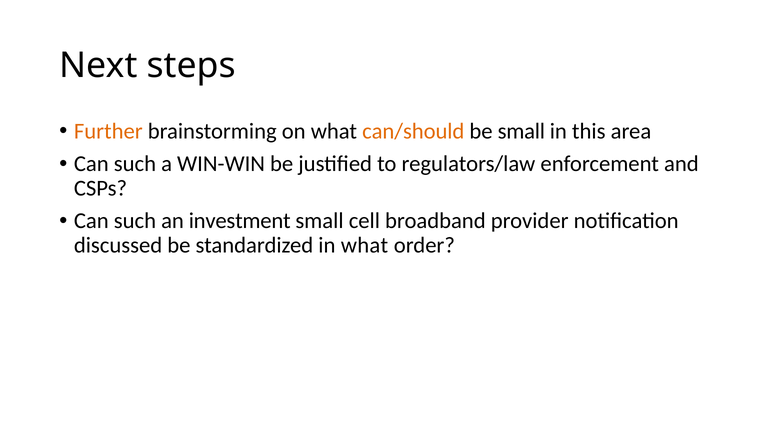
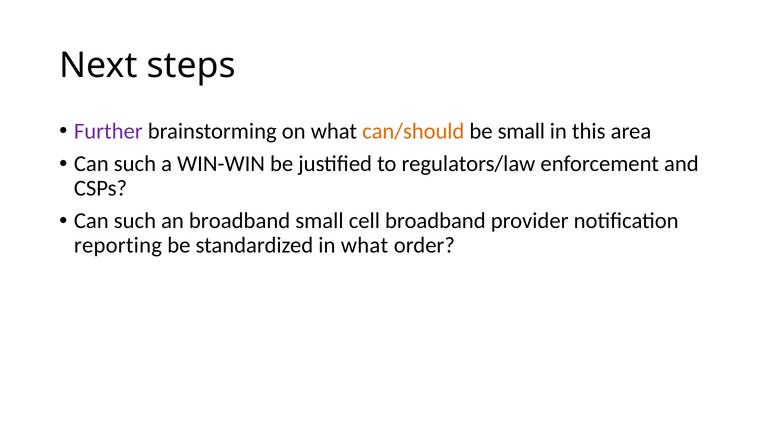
Further colour: orange -> purple
an investment: investment -> broadband
discussed: discussed -> reporting
